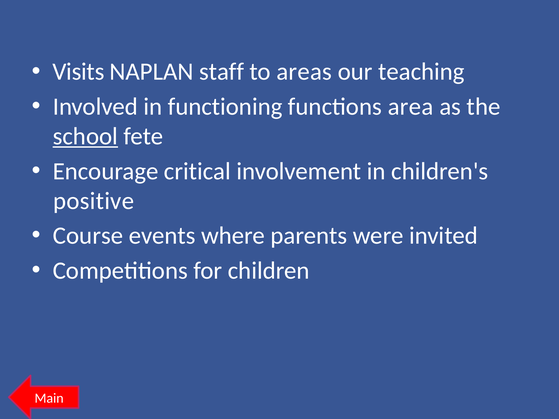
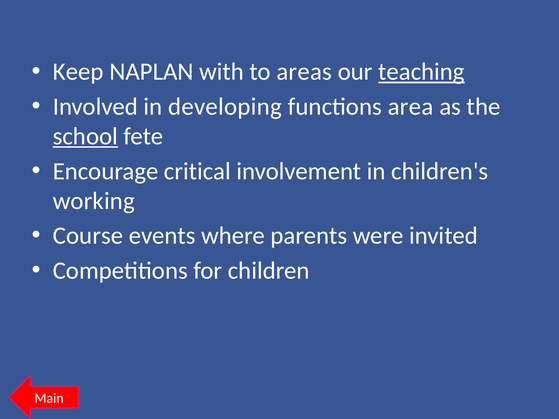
Visits: Visits -> Keep
staff: staff -> with
teaching underline: none -> present
functioning: functioning -> developing
positive: positive -> working
